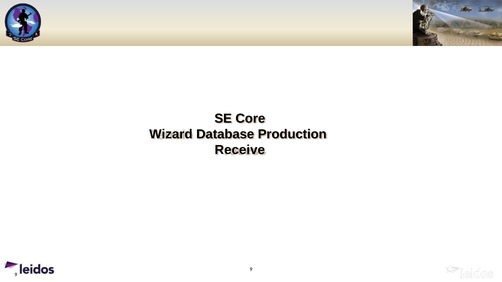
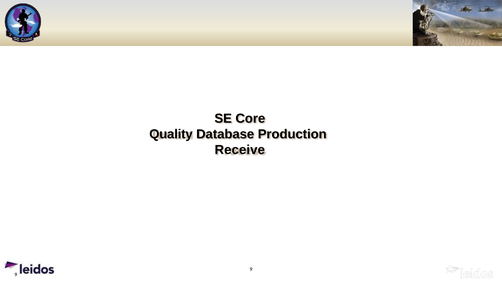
Wizard: Wizard -> Quality
